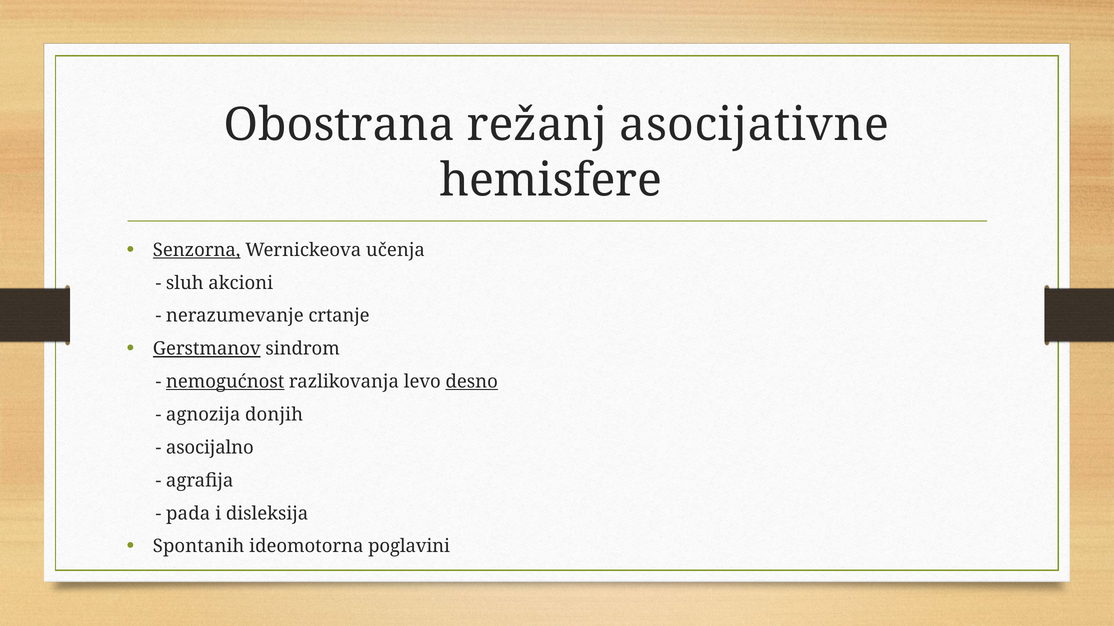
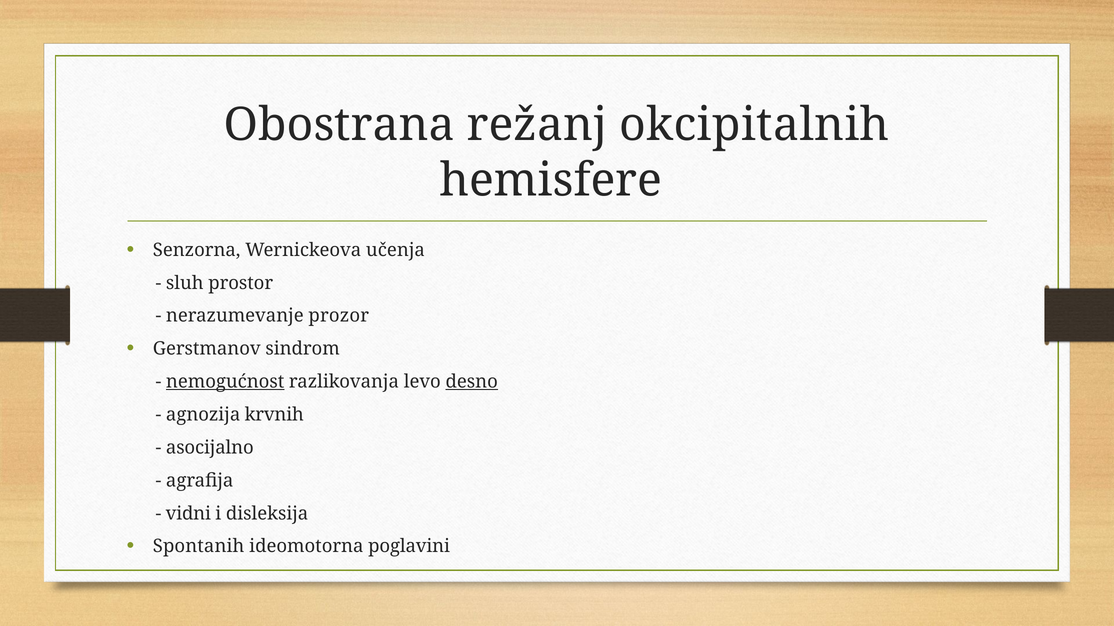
asocijativne: asocijativne -> okcipitalnih
Senzorna underline: present -> none
akcioni: akcioni -> prostor
crtanje: crtanje -> prozor
Gerstmanov underline: present -> none
donjih: donjih -> krvnih
pada: pada -> vidni
